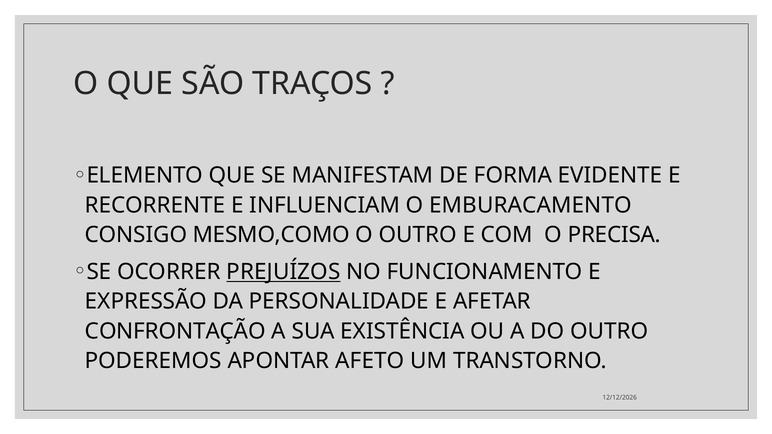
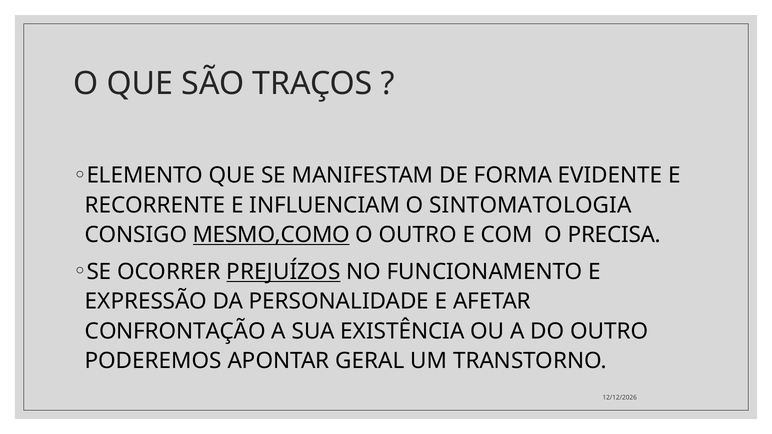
EMBURACAMENTO: EMBURACAMENTO -> SINTOMATOLOGIA
MESMO,COMO underline: none -> present
AFETO: AFETO -> GERAL
